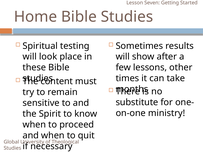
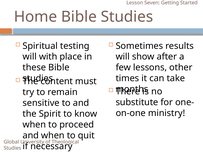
look: look -> with
